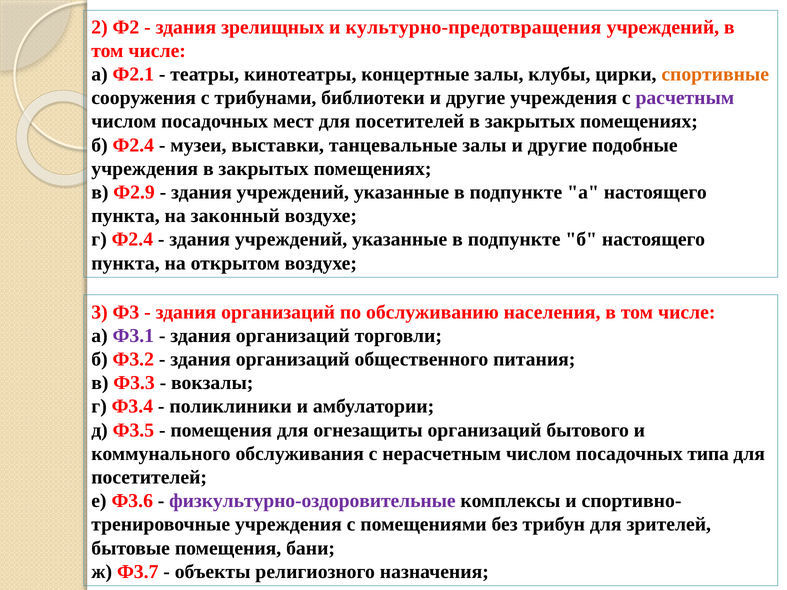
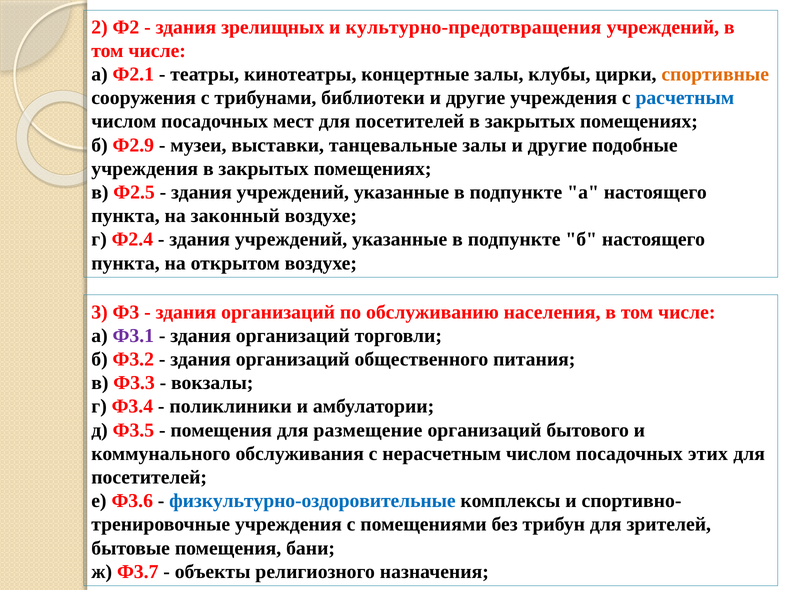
расчетным colour: purple -> blue
б Ф2.4: Ф2.4 -> Ф2.9
Ф2.9: Ф2.9 -> Ф2.5
огнезащиты: огнезащиты -> размещение
типа: типа -> этих
физкультурно-оздоровительные colour: purple -> blue
